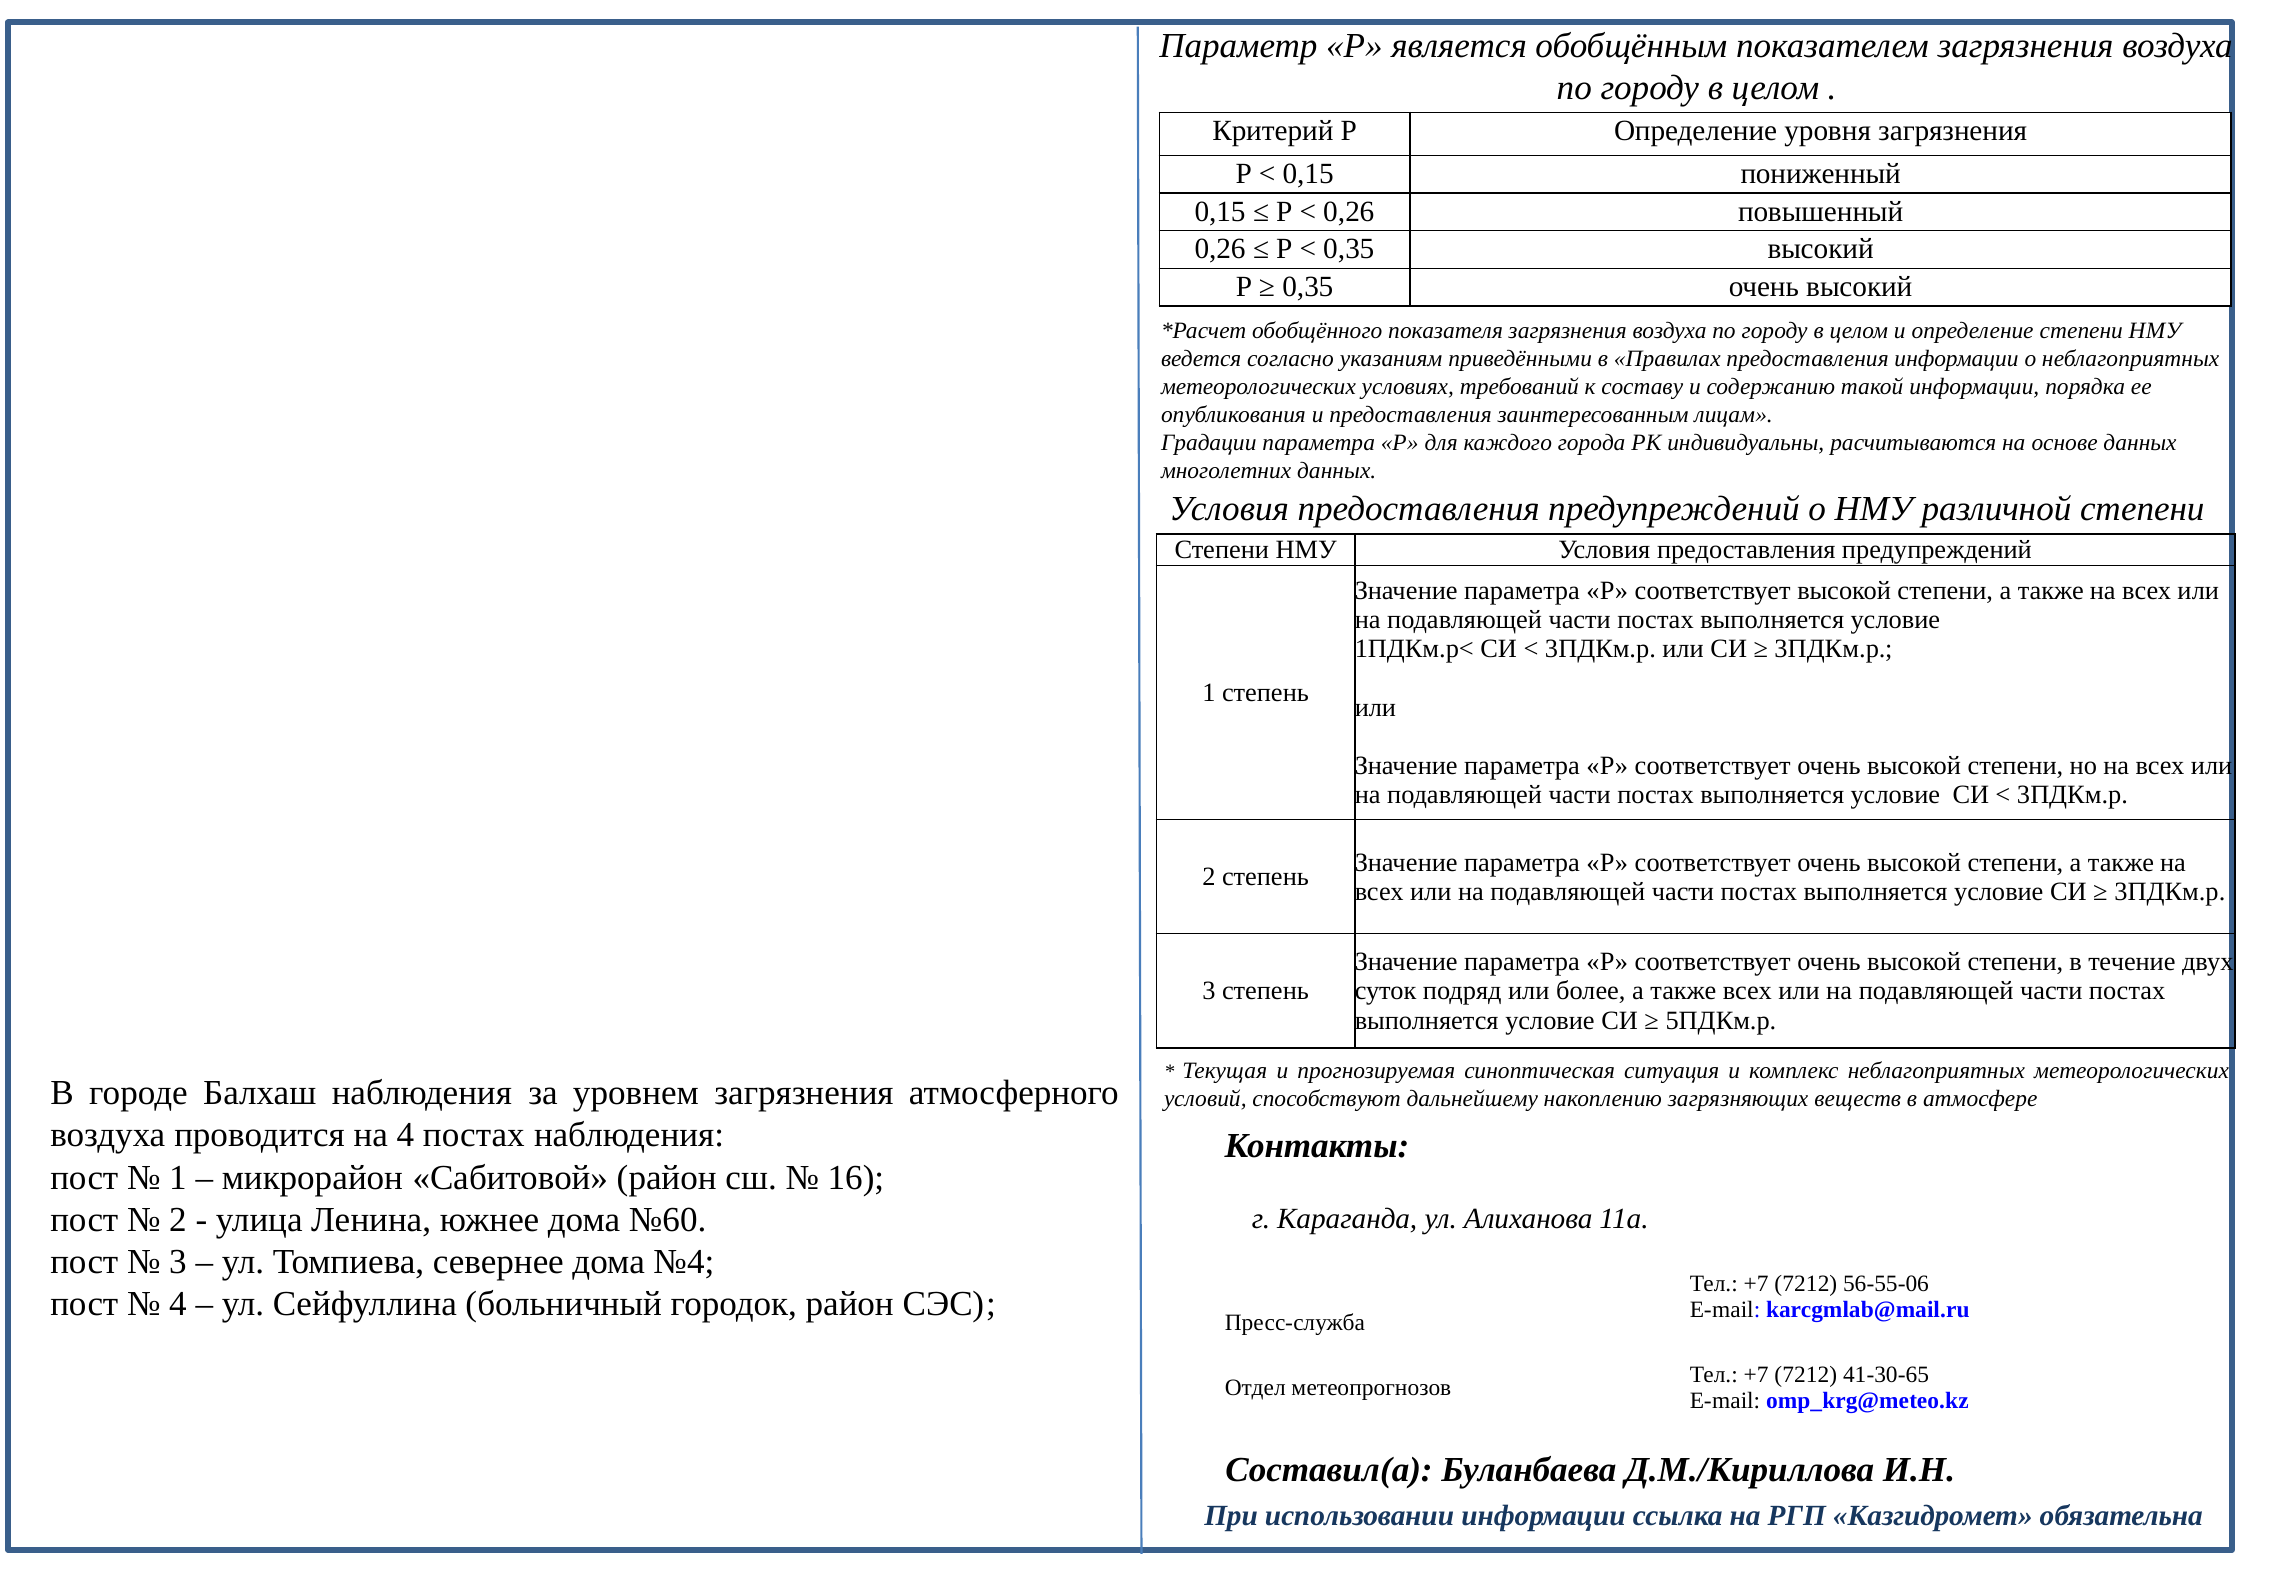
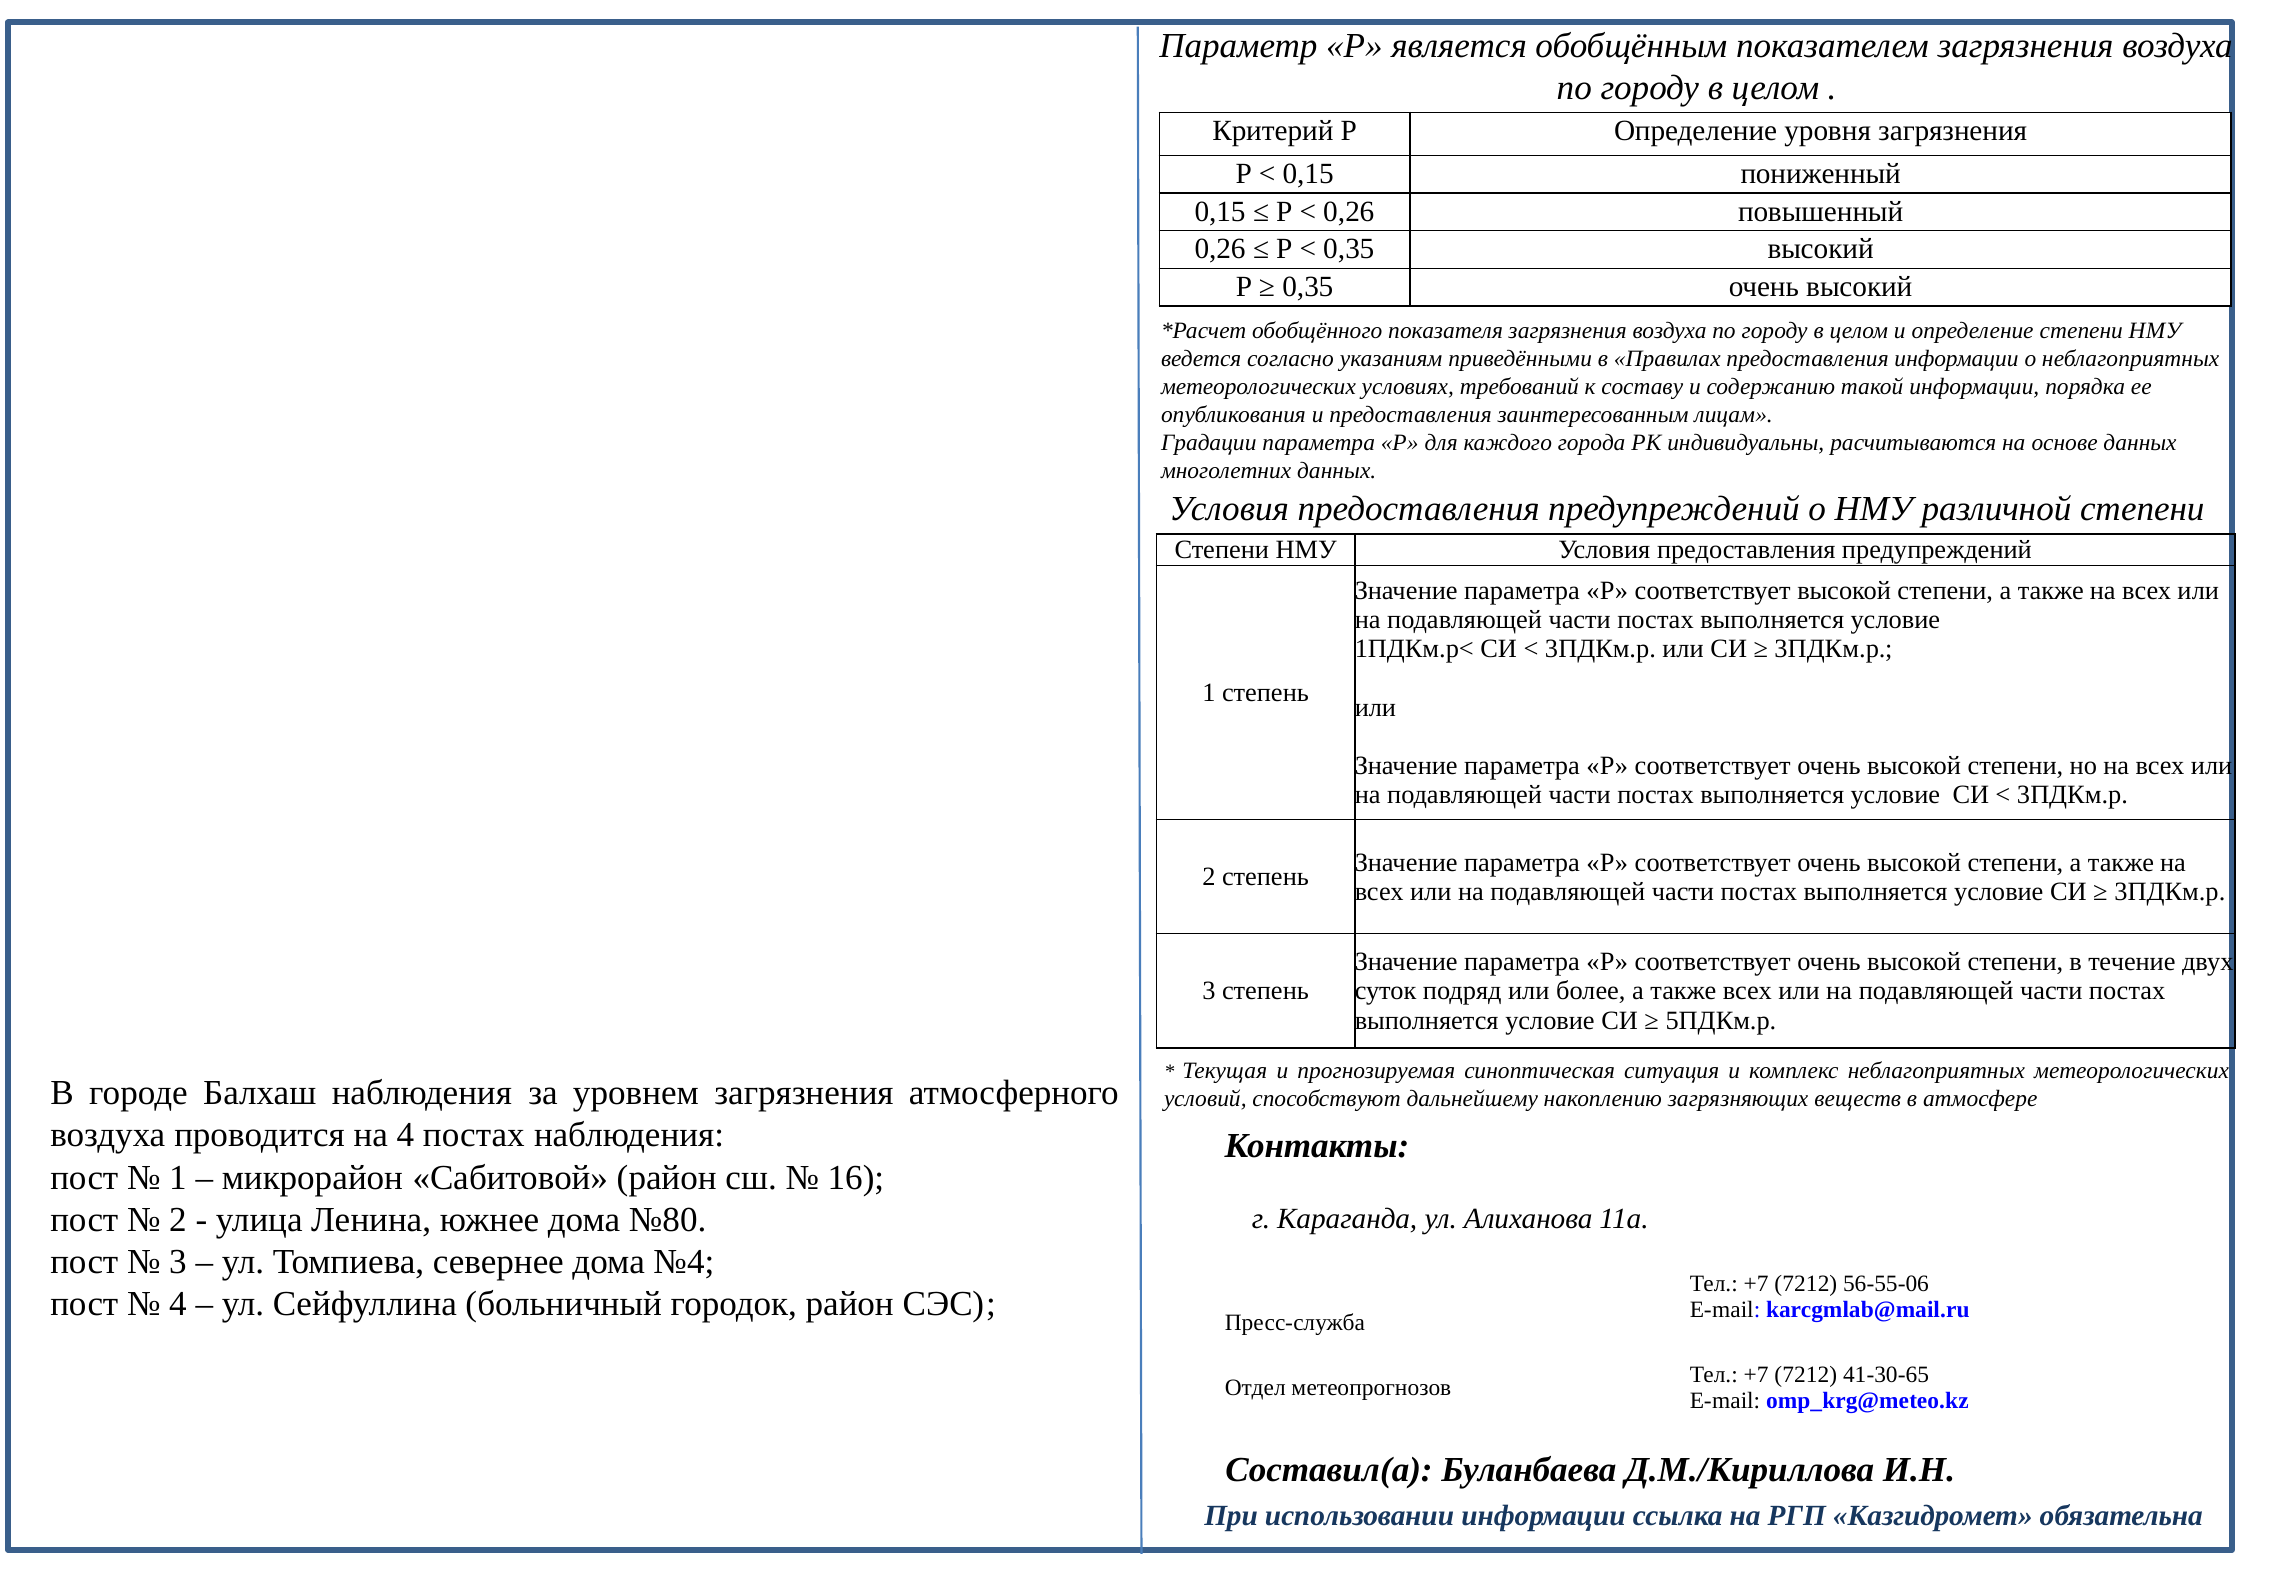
№60: №60 -> №80
